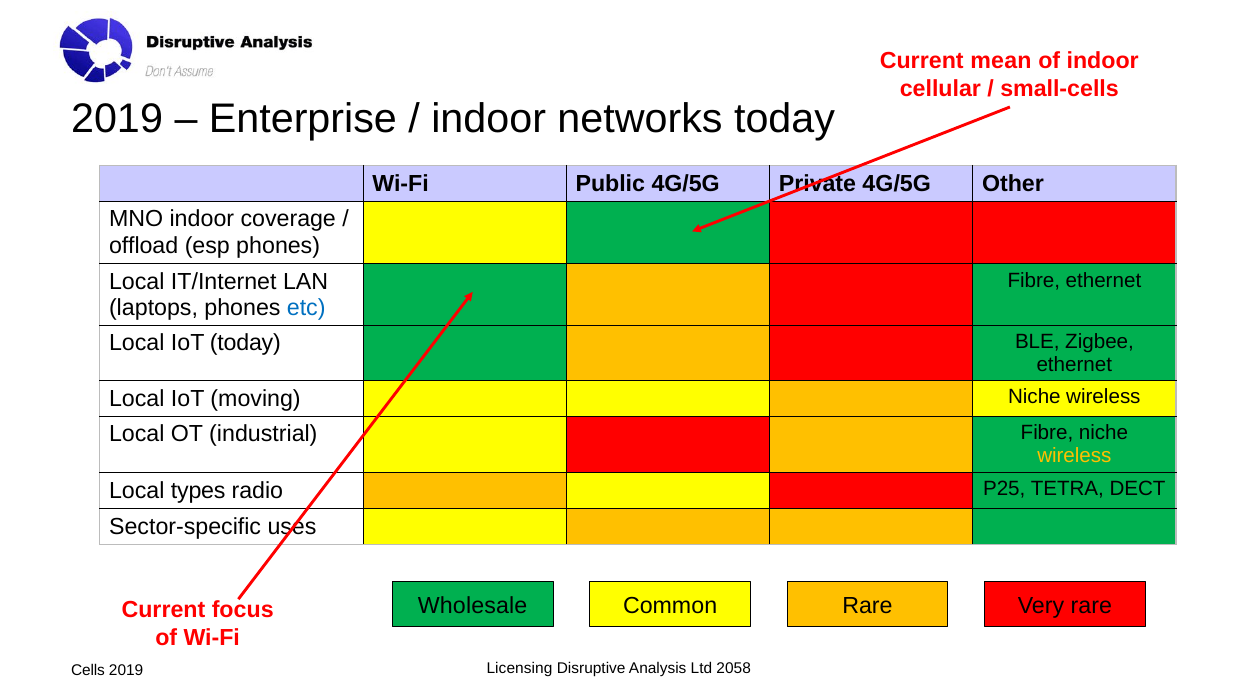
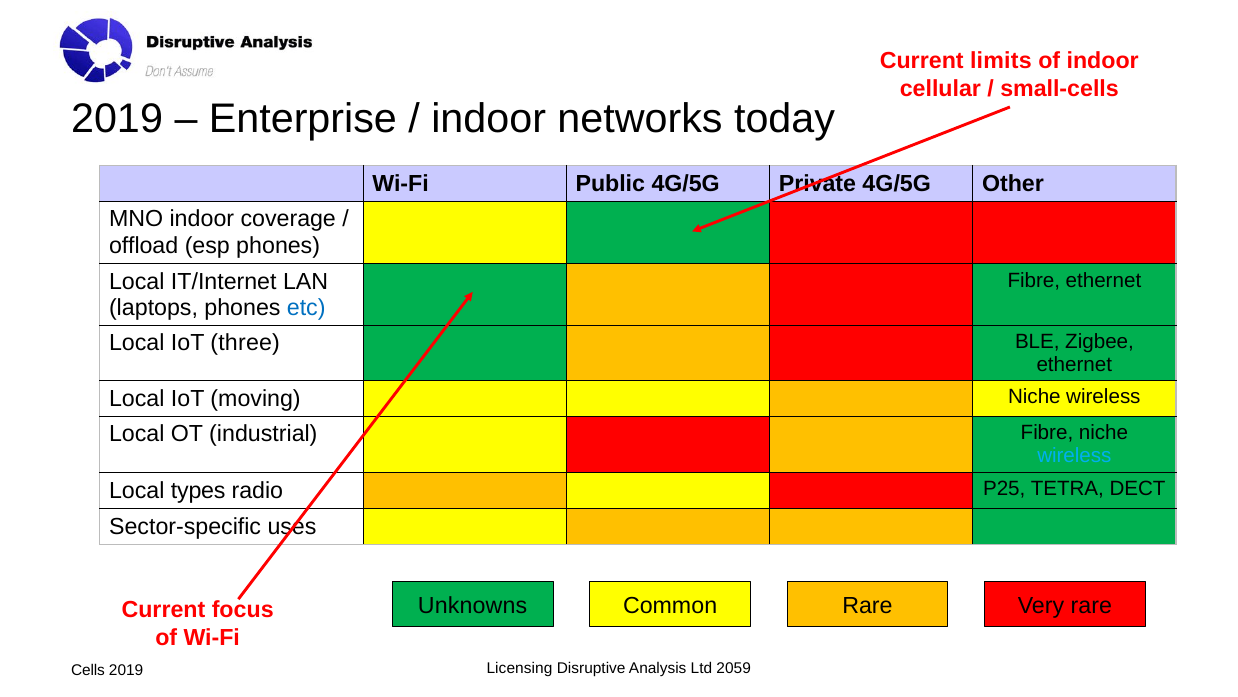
mean: mean -> limits
IoT today: today -> three
wireless at (1074, 455) colour: yellow -> light blue
Wholesale: Wholesale -> Unknowns
2058: 2058 -> 2059
